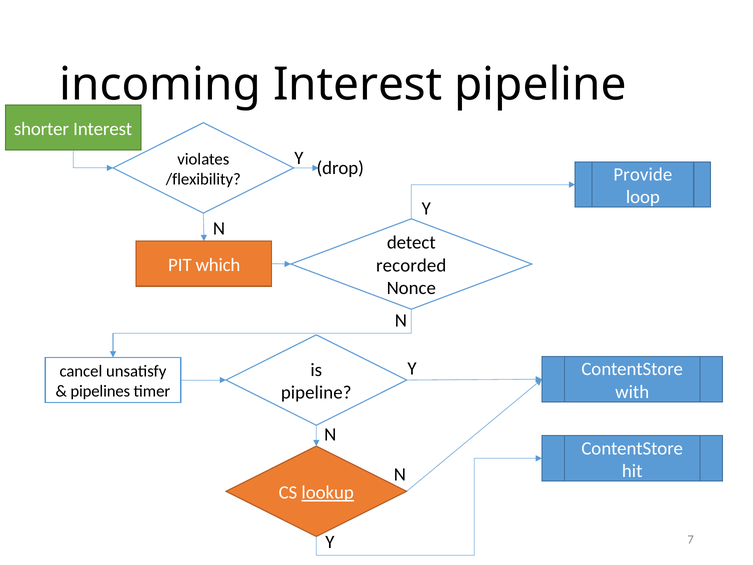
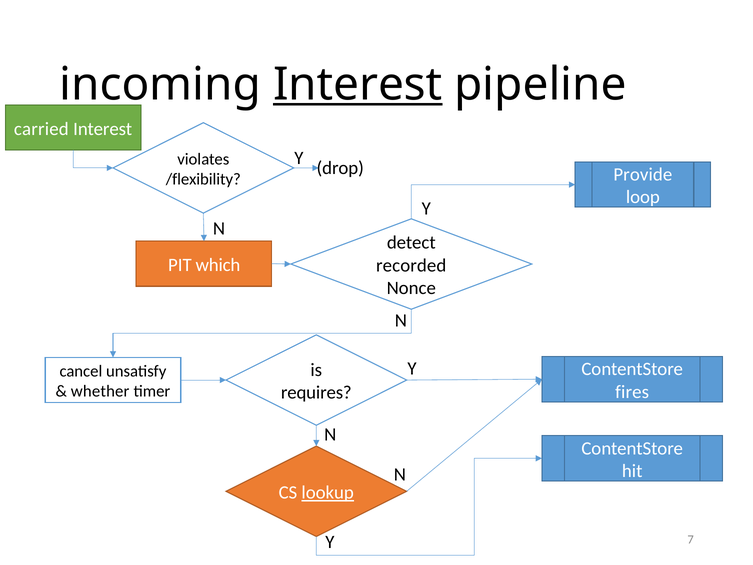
Interest at (358, 84) underline: none -> present
shorter: shorter -> carried
with: with -> fires
pipelines: pipelines -> whether
pipeline at (316, 392): pipeline -> requires
